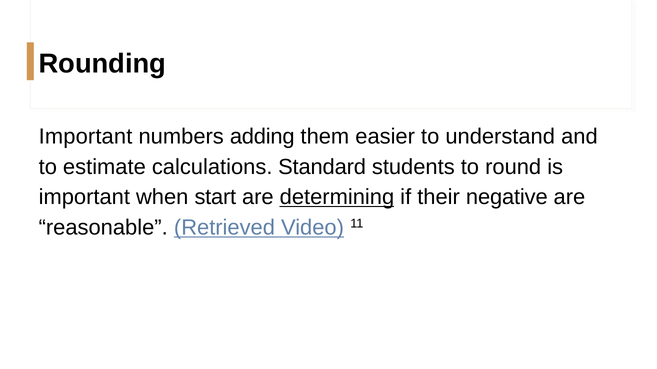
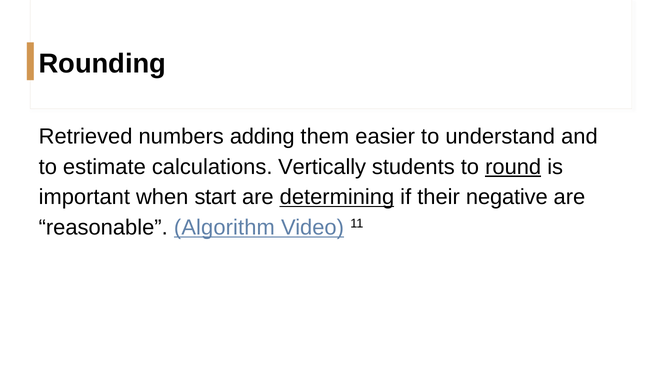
Important at (86, 137): Important -> Retrieved
Standard: Standard -> Vertically
round underline: none -> present
Retrieved: Retrieved -> Algorithm
